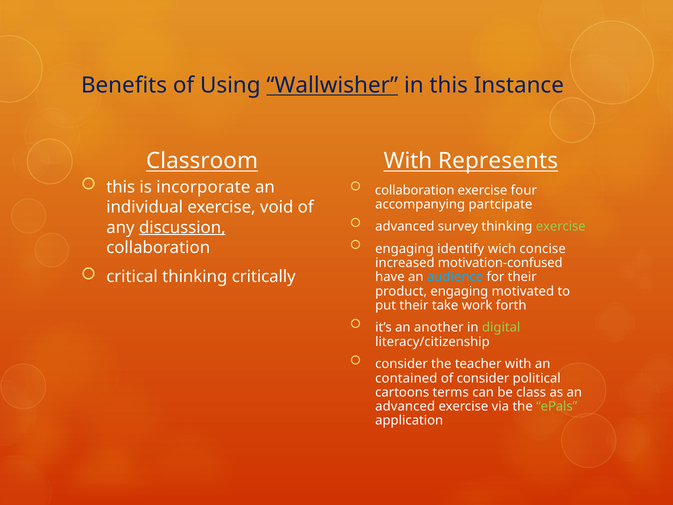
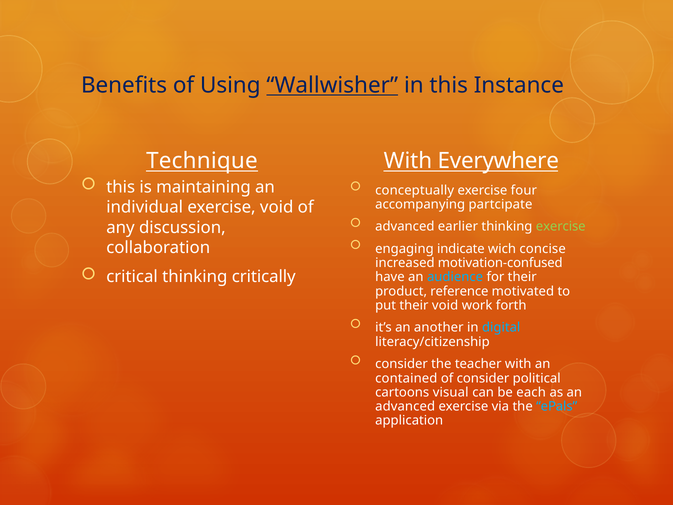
Classroom: Classroom -> Technique
Represents: Represents -> Everywhere
incorporate: incorporate -> maintaining
collaboration at (415, 190): collaboration -> conceptually
survey: survey -> earlier
discussion underline: present -> none
identify: identify -> indicate
product engaging: engaging -> reference
their take: take -> void
digital colour: light green -> light blue
terms: terms -> visual
class: class -> each
ePals colour: light green -> light blue
